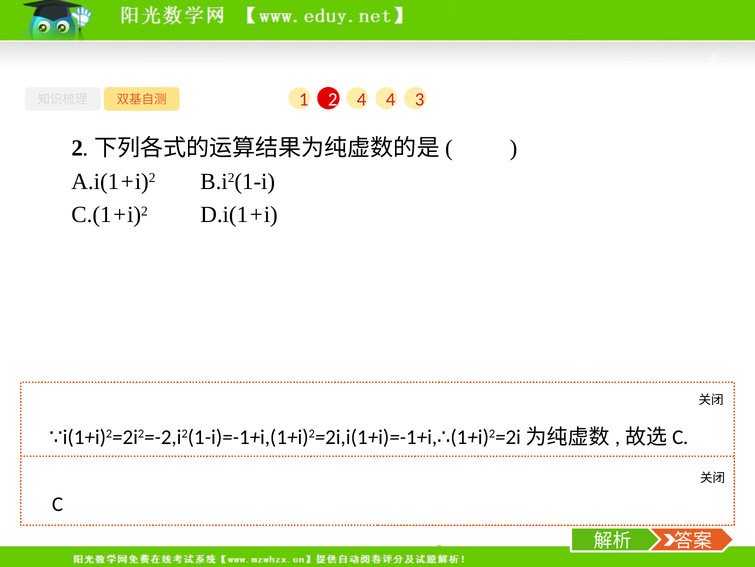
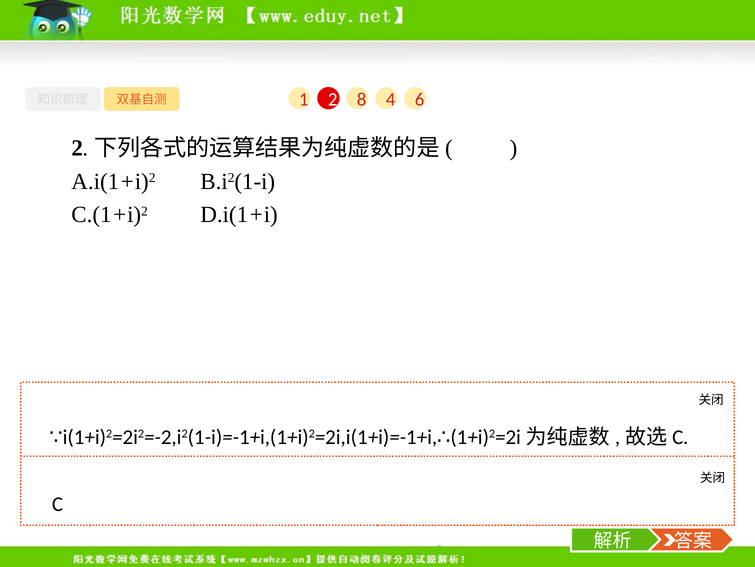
3: 3 -> 6
2 4: 4 -> 8
